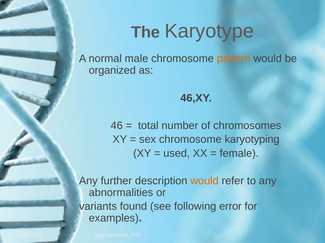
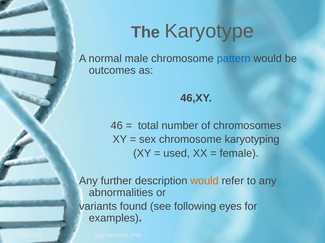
pattern colour: orange -> blue
organized: organized -> outcomes
error: error -> eyes
